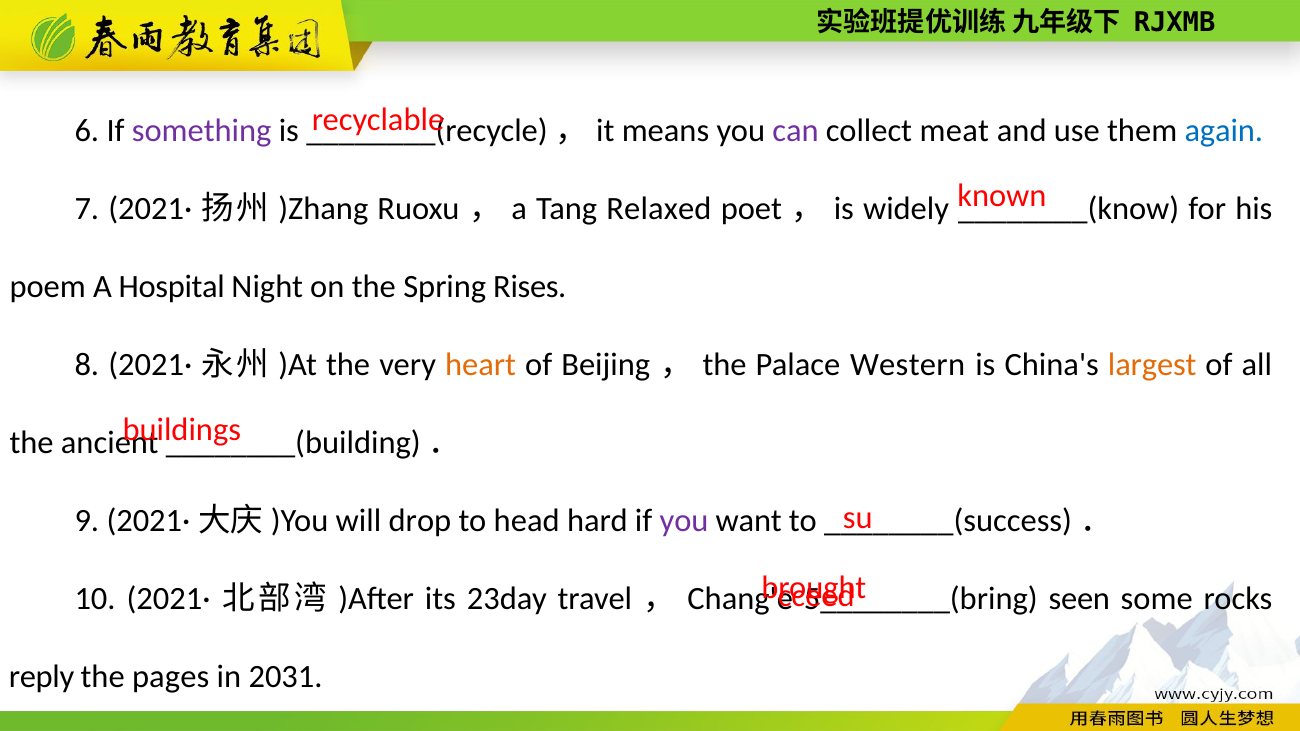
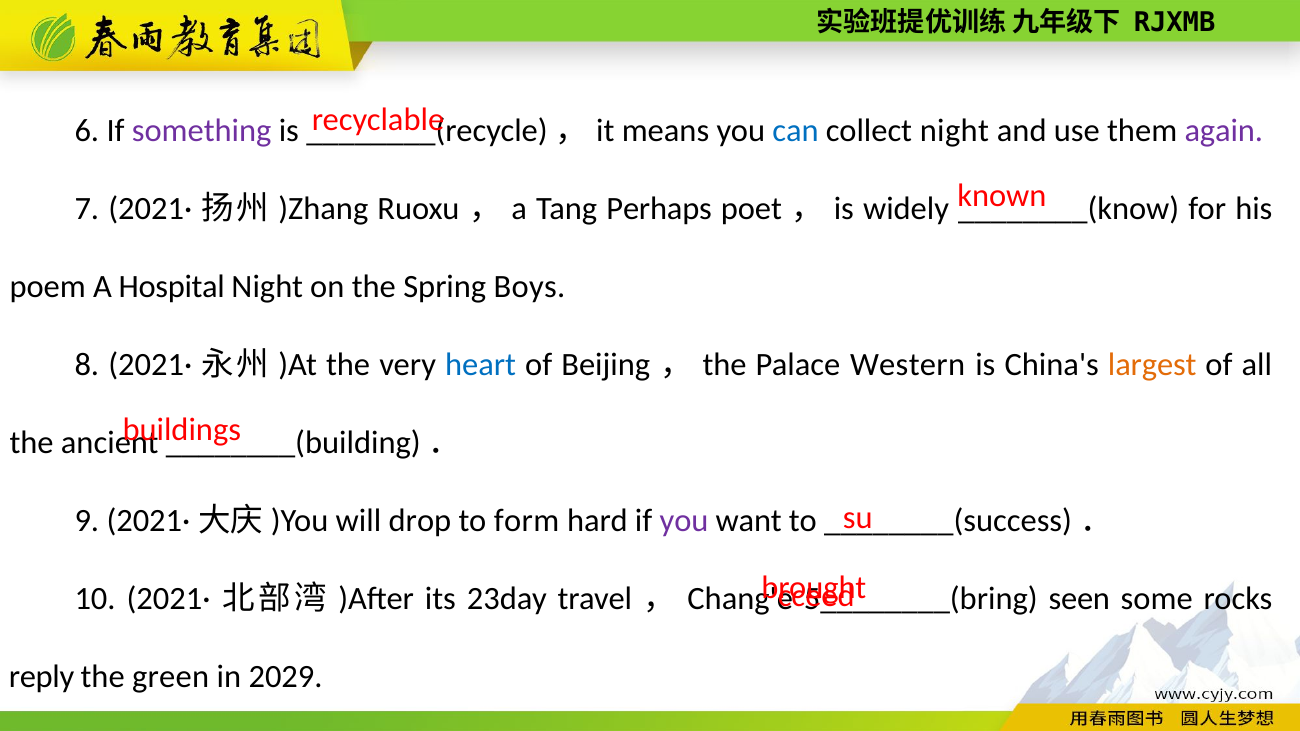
can colour: purple -> blue
collect meat: meat -> night
again colour: blue -> purple
Relaxed: Relaxed -> Perhaps
Rises: Rises -> Boys
heart colour: orange -> blue
head: head -> form
pages: pages -> green
2031: 2031 -> 2029
